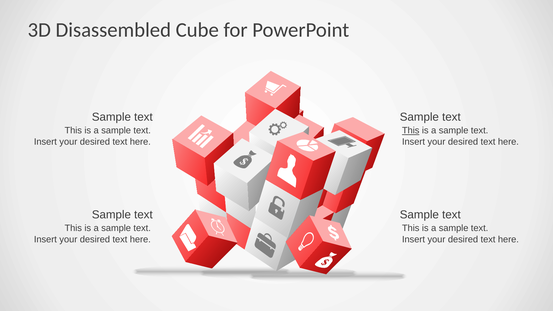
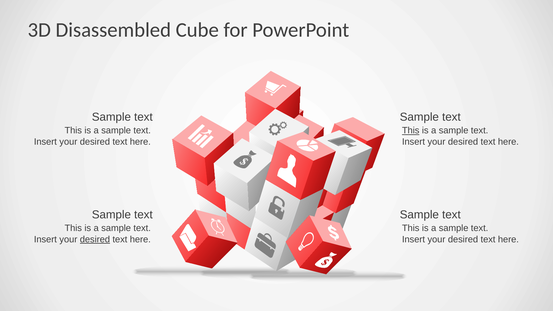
desired at (95, 239) underline: none -> present
